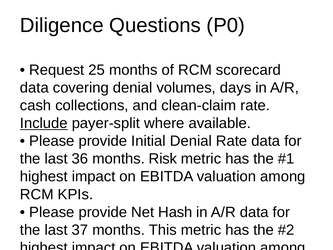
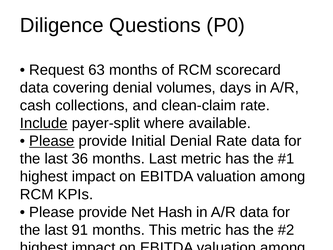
25: 25 -> 63
Please at (52, 141) underline: none -> present
months Risk: Risk -> Last
37: 37 -> 91
